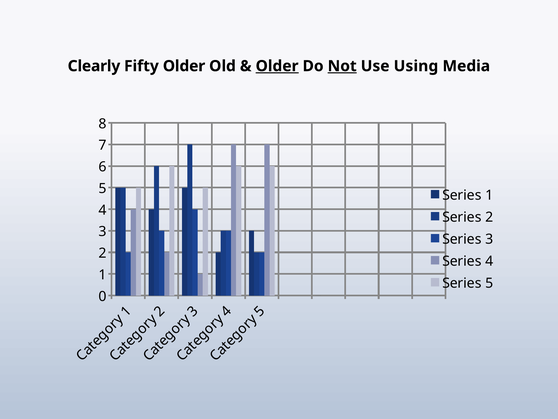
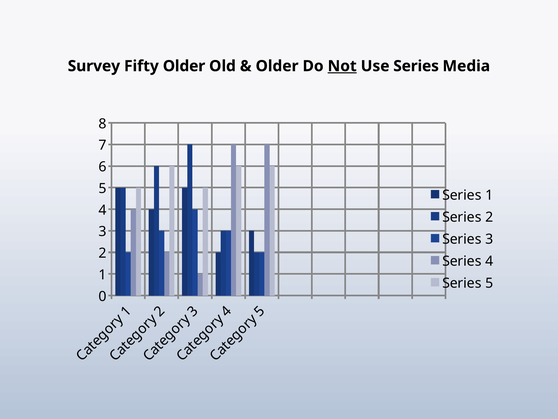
Clearly: Clearly -> Survey
Older at (277, 66) underline: present -> none
Use Using: Using -> Series
